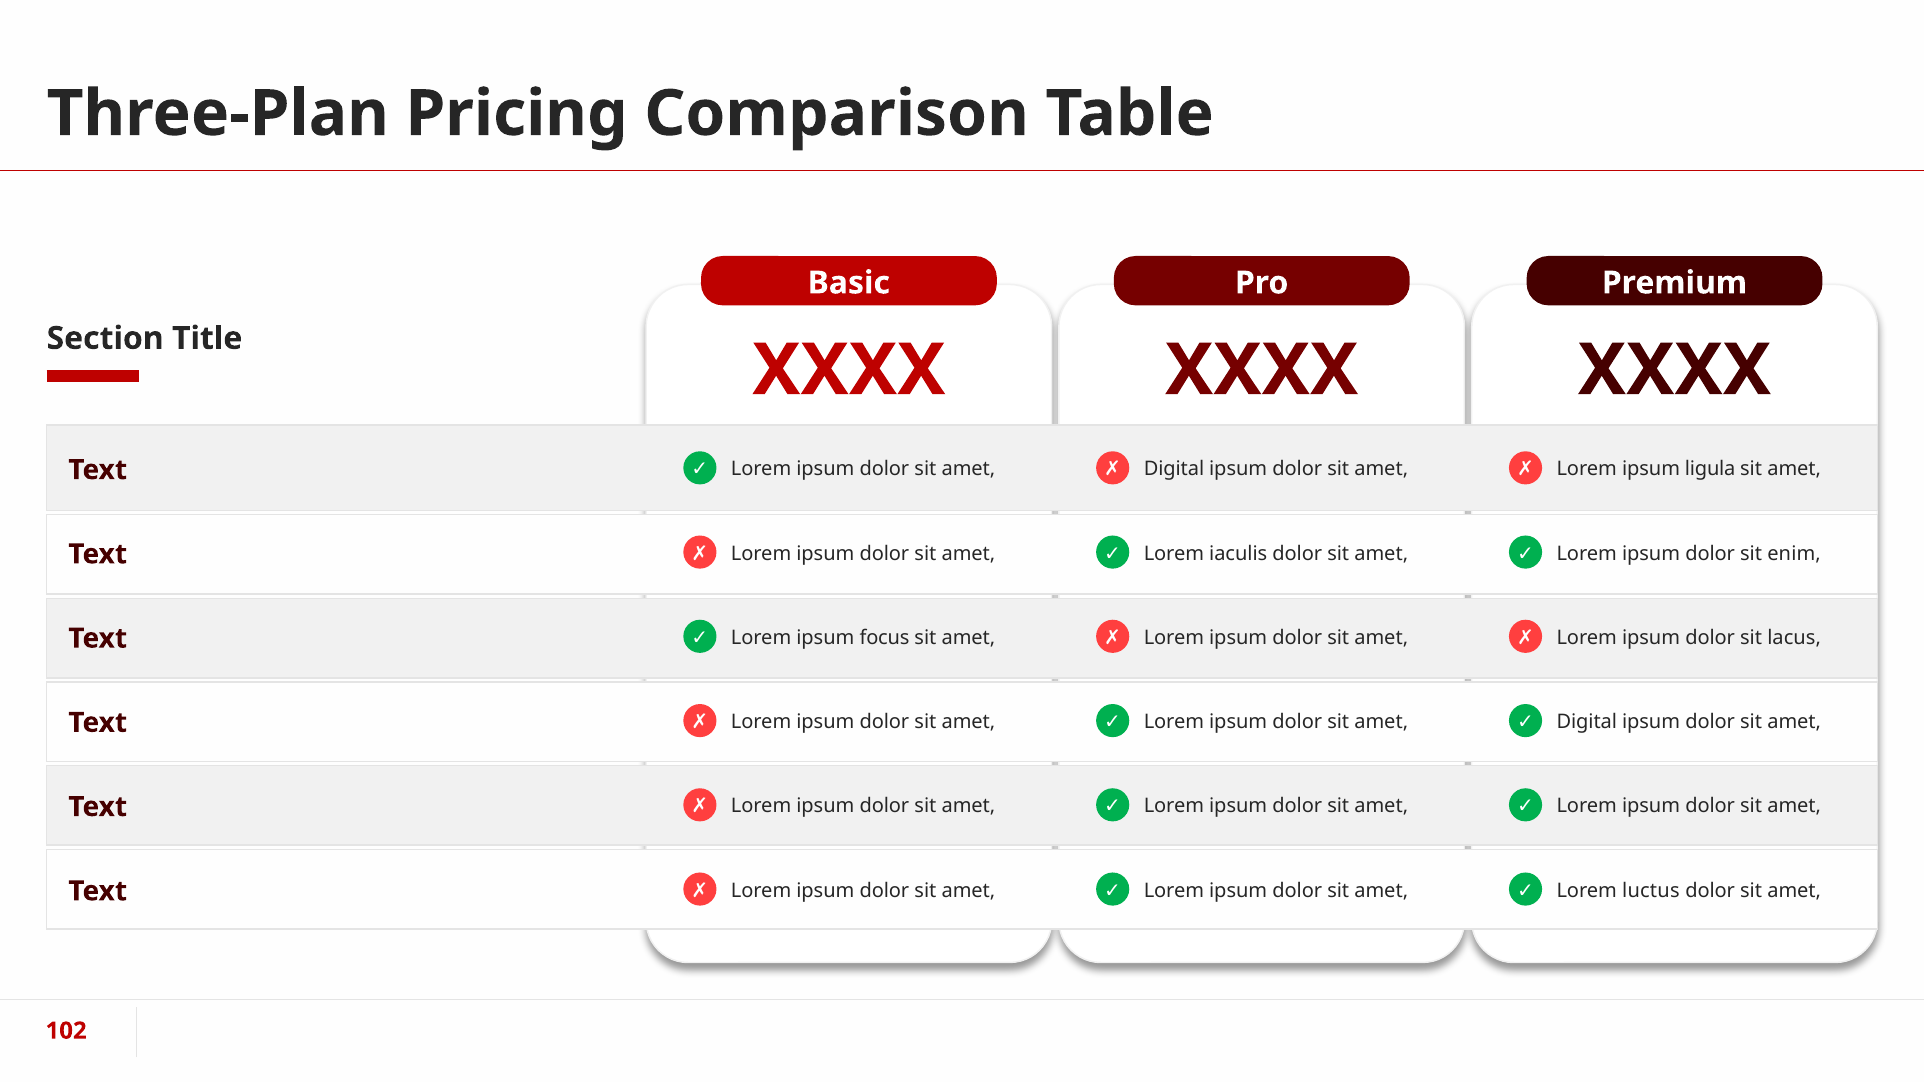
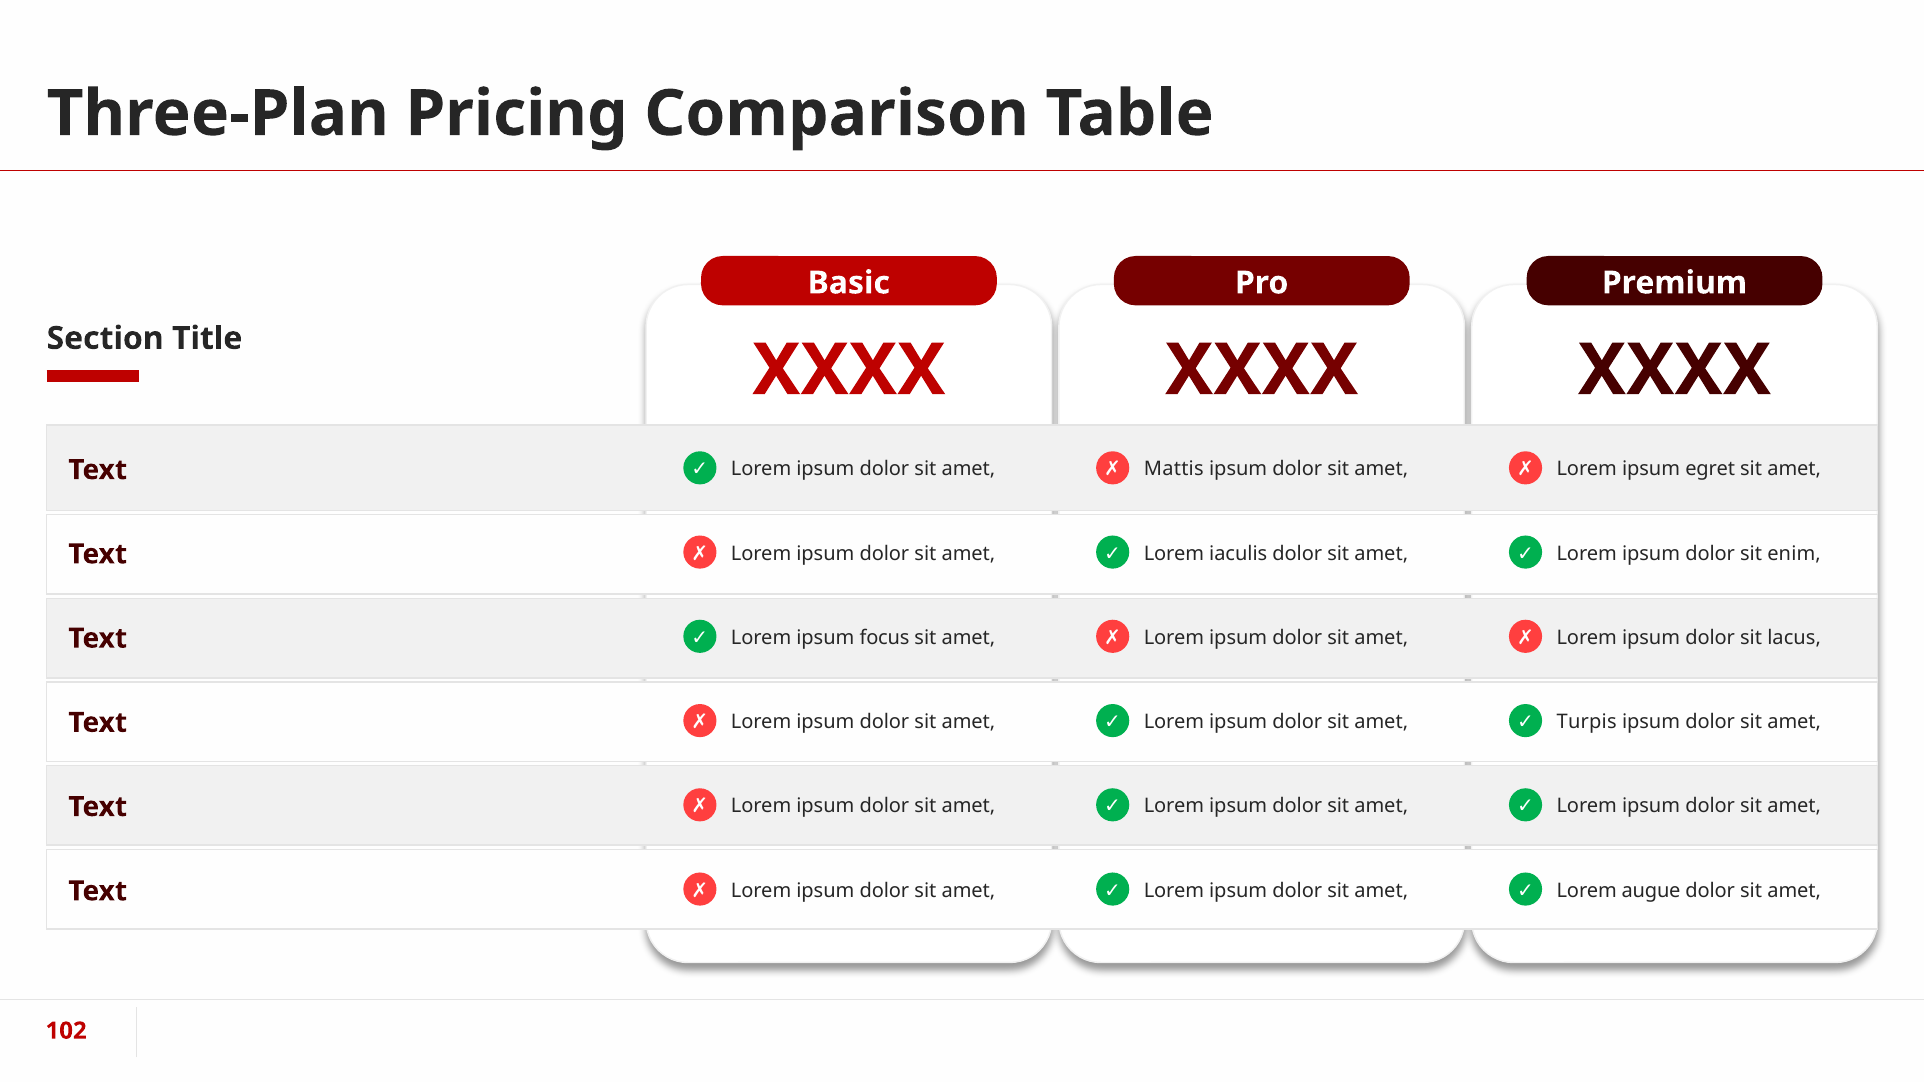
Digital at (1174, 469): Digital -> Mattis
ligula: ligula -> egret
Digital at (1587, 722): Digital -> Turpis
luctus: luctus -> augue
